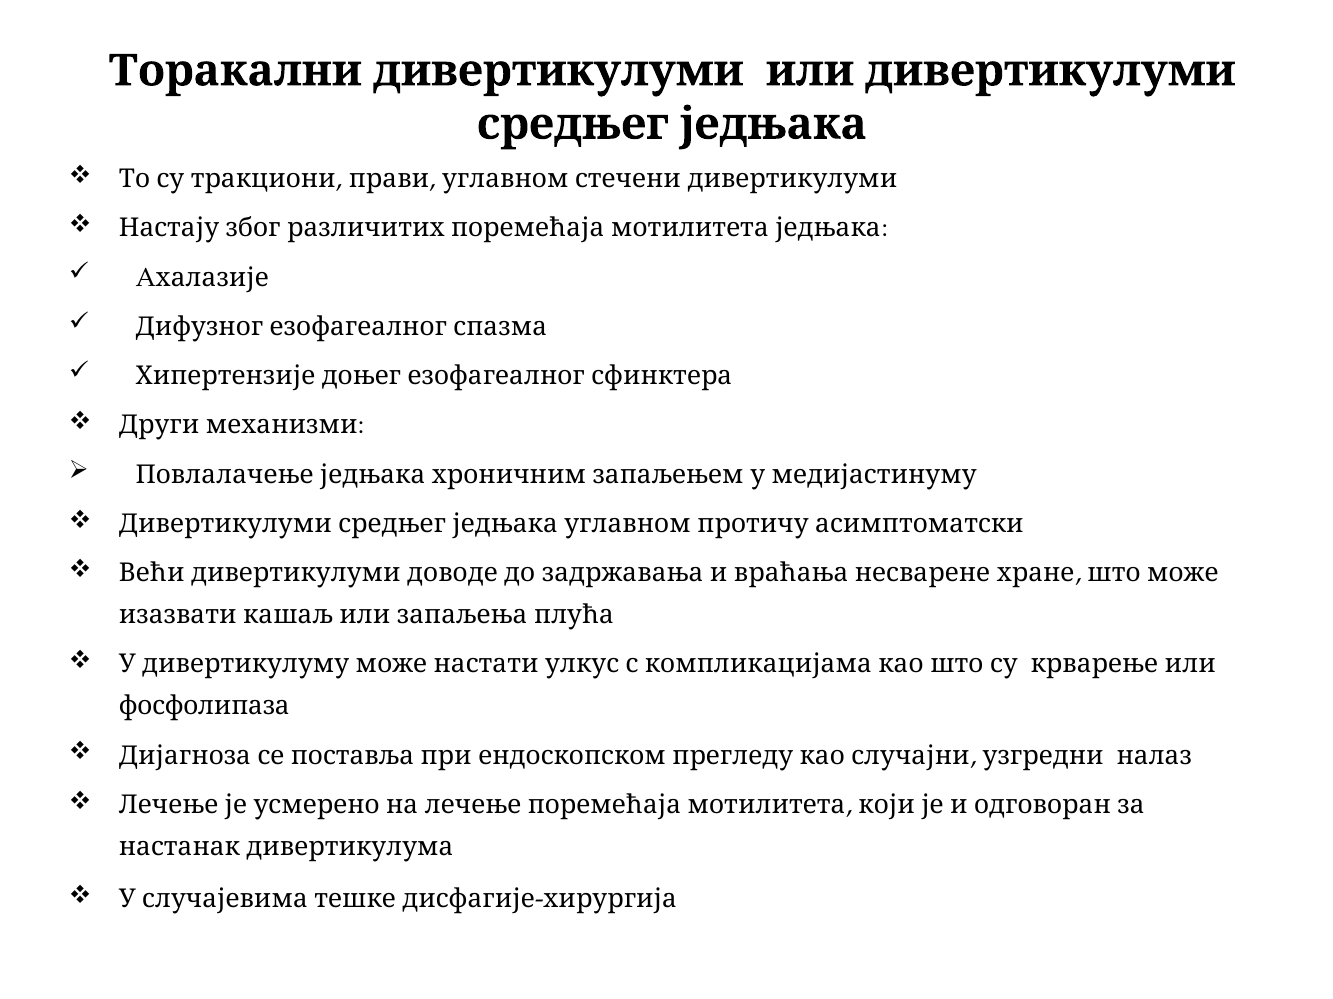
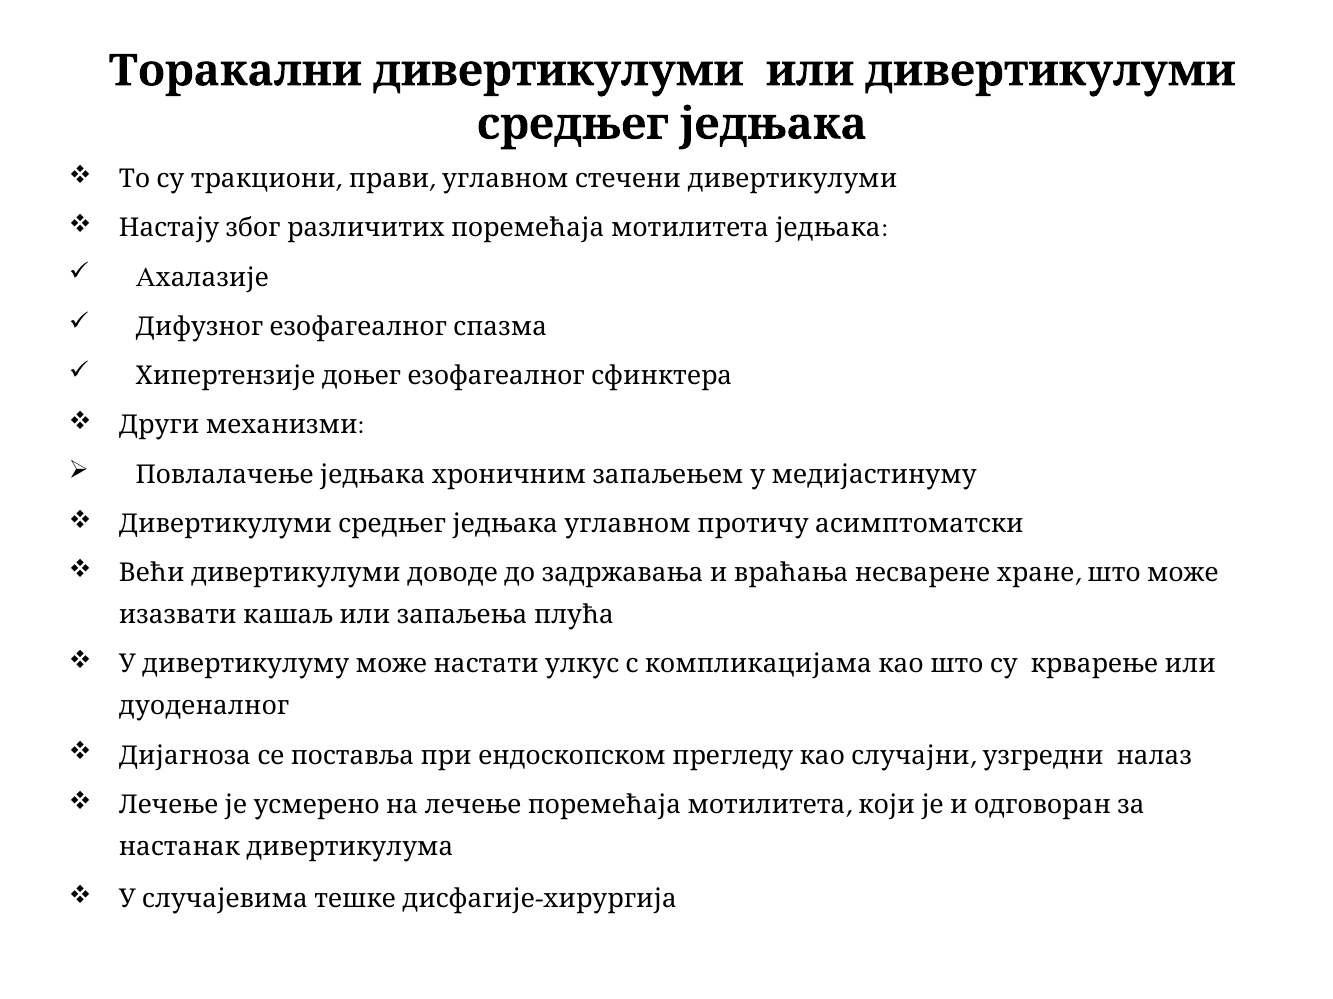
фосфолипаза: фосфолипаза -> дуоденалног
